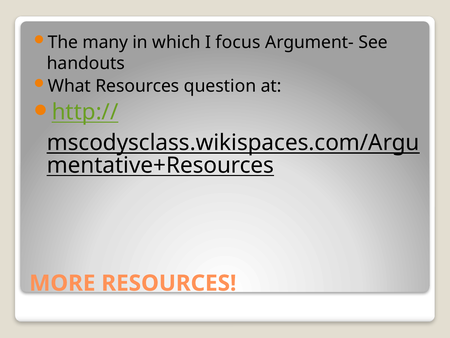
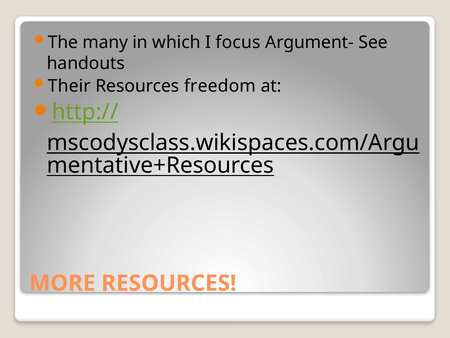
What: What -> Their
question: question -> freedom
